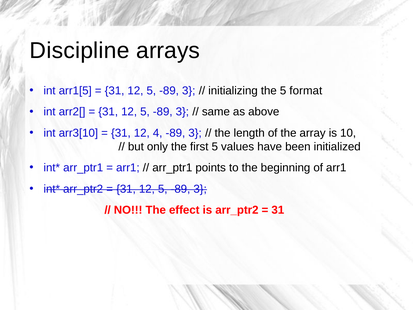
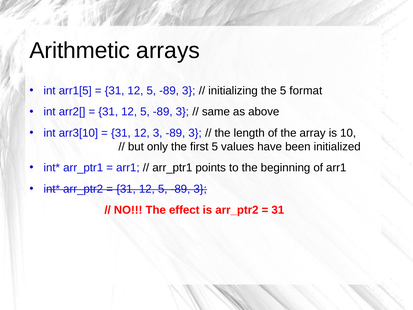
Discipline: Discipline -> Arithmetic
12 4: 4 -> 3
